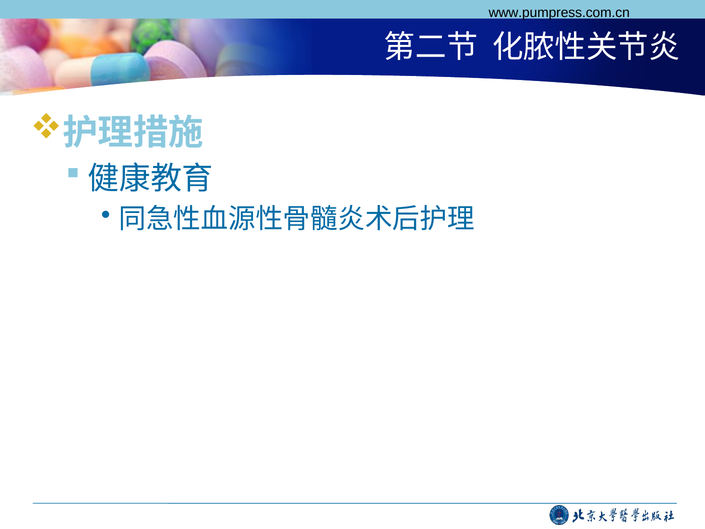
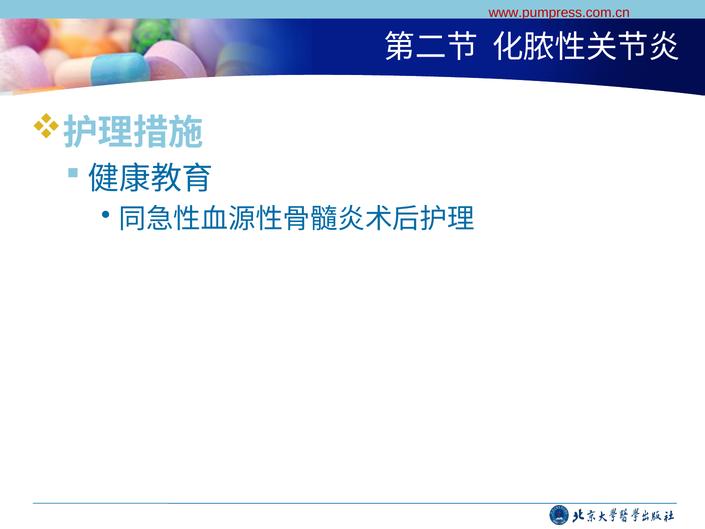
www.pumpress.com.cn colour: black -> red
